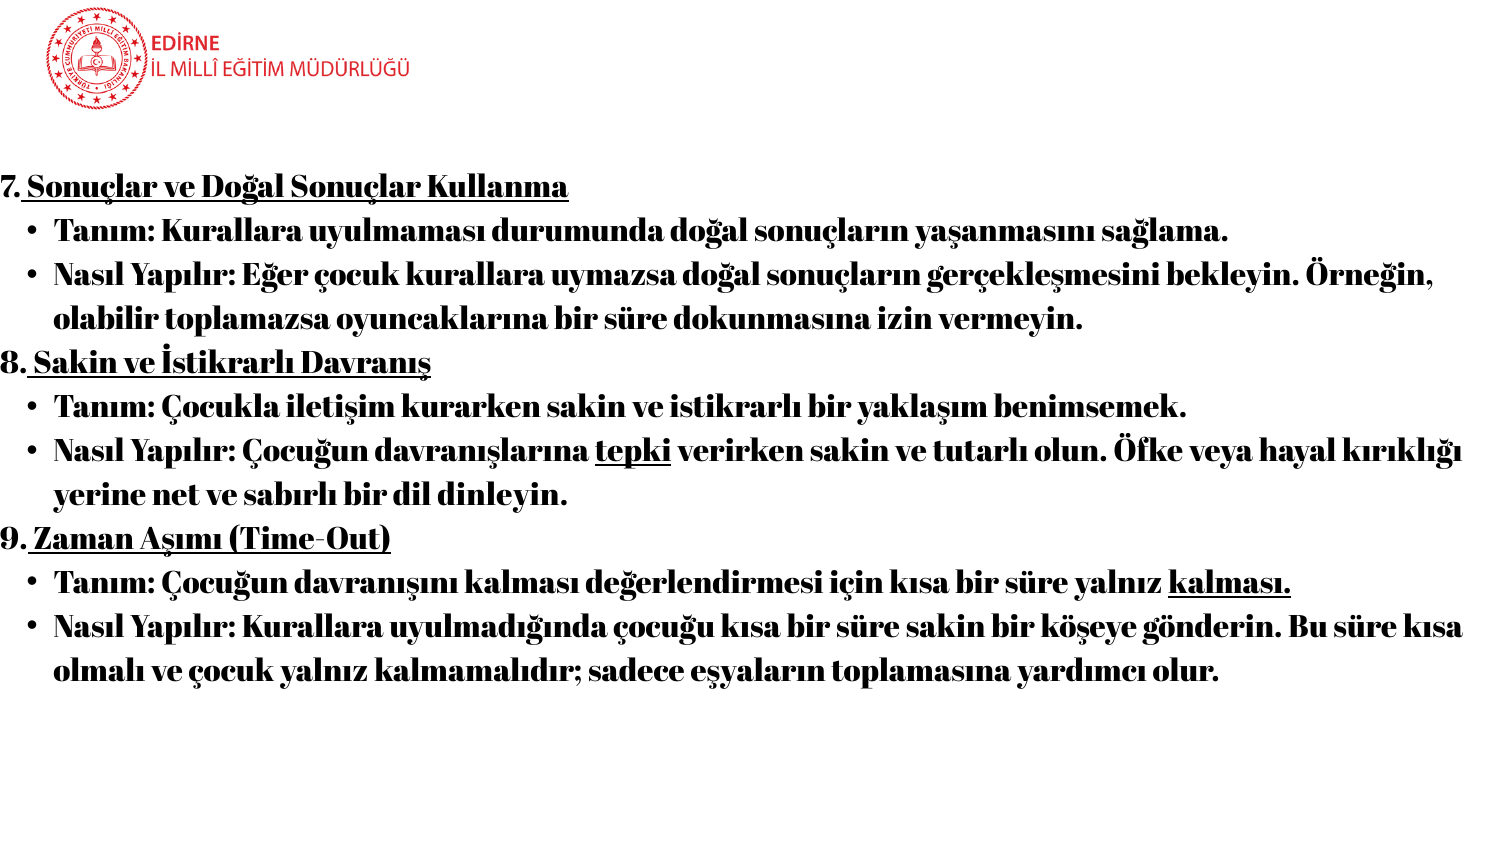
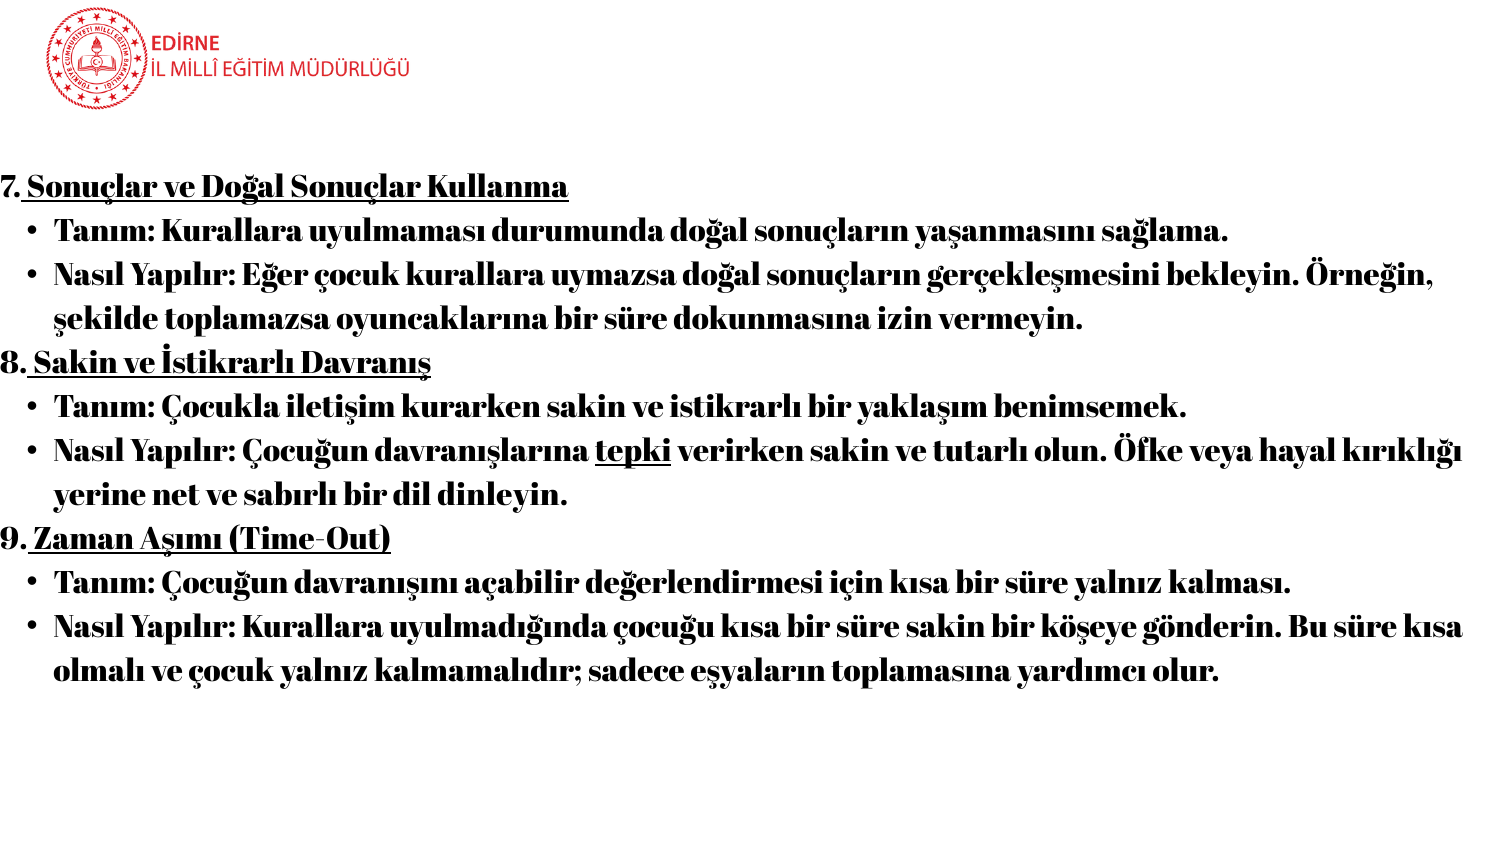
olabilir: olabilir -> şekilde
davranışını kalması: kalması -> açabilir
kalması at (1230, 583) underline: present -> none
